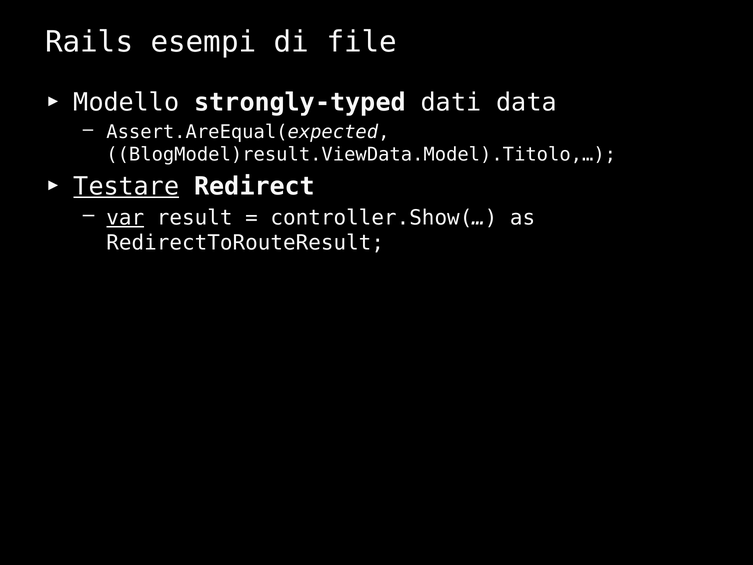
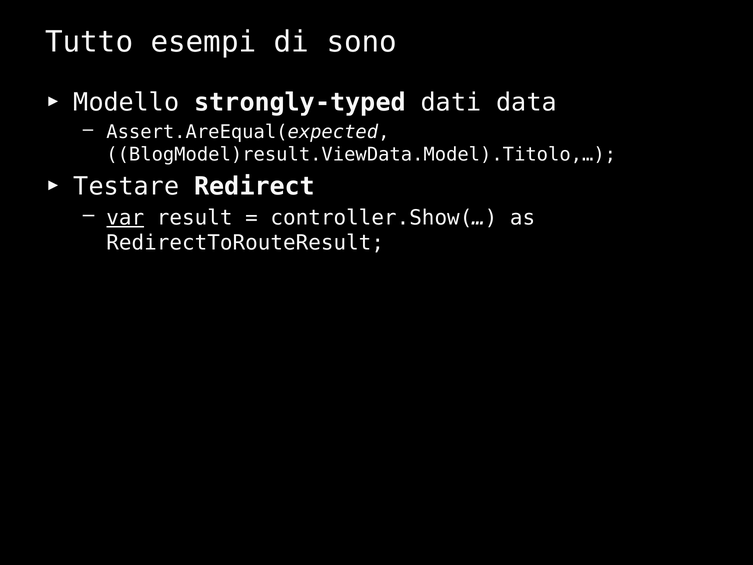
Rails: Rails -> Tutto
file: file -> sono
Testare underline: present -> none
